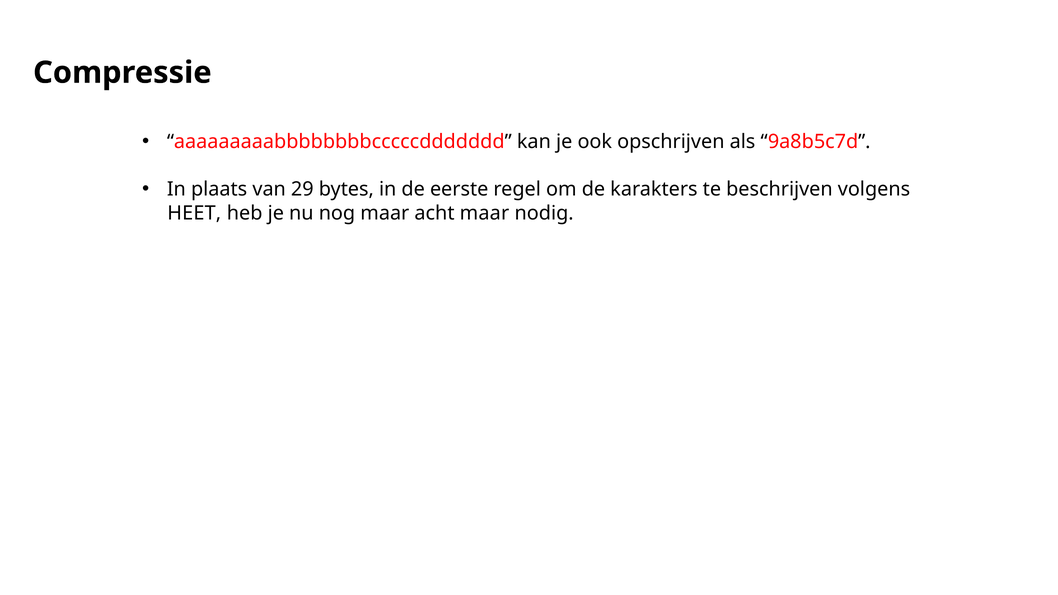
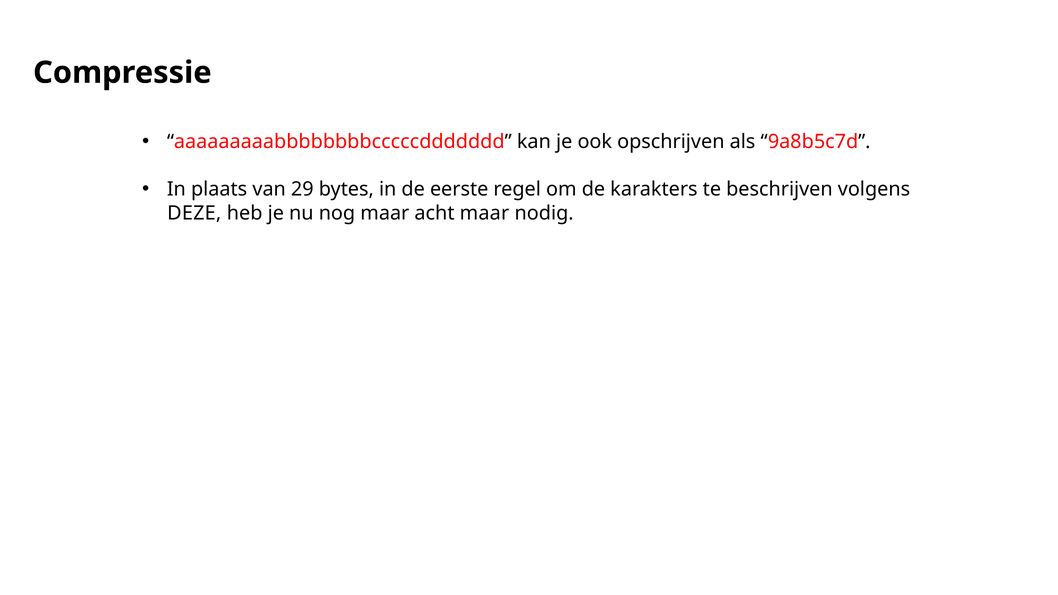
HEET: HEET -> DEZE
